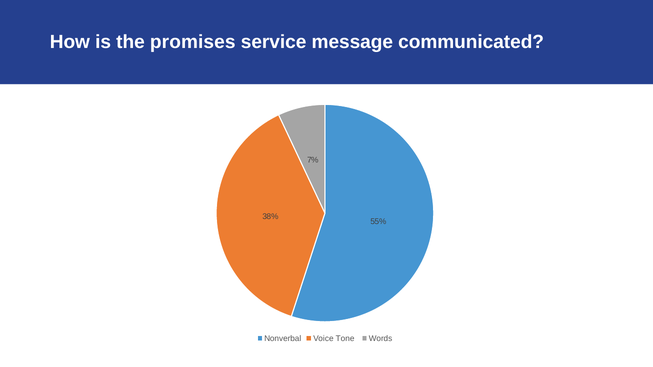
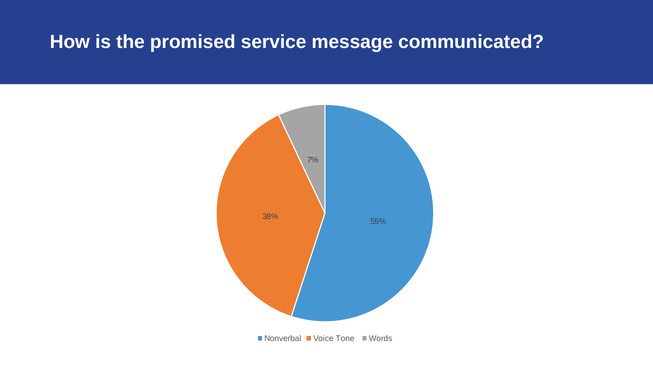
promises: promises -> promised
